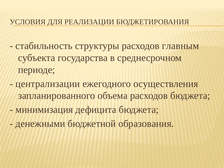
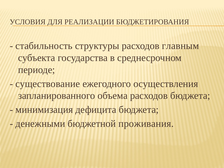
централизации: централизации -> существование
образования: образования -> проживания
